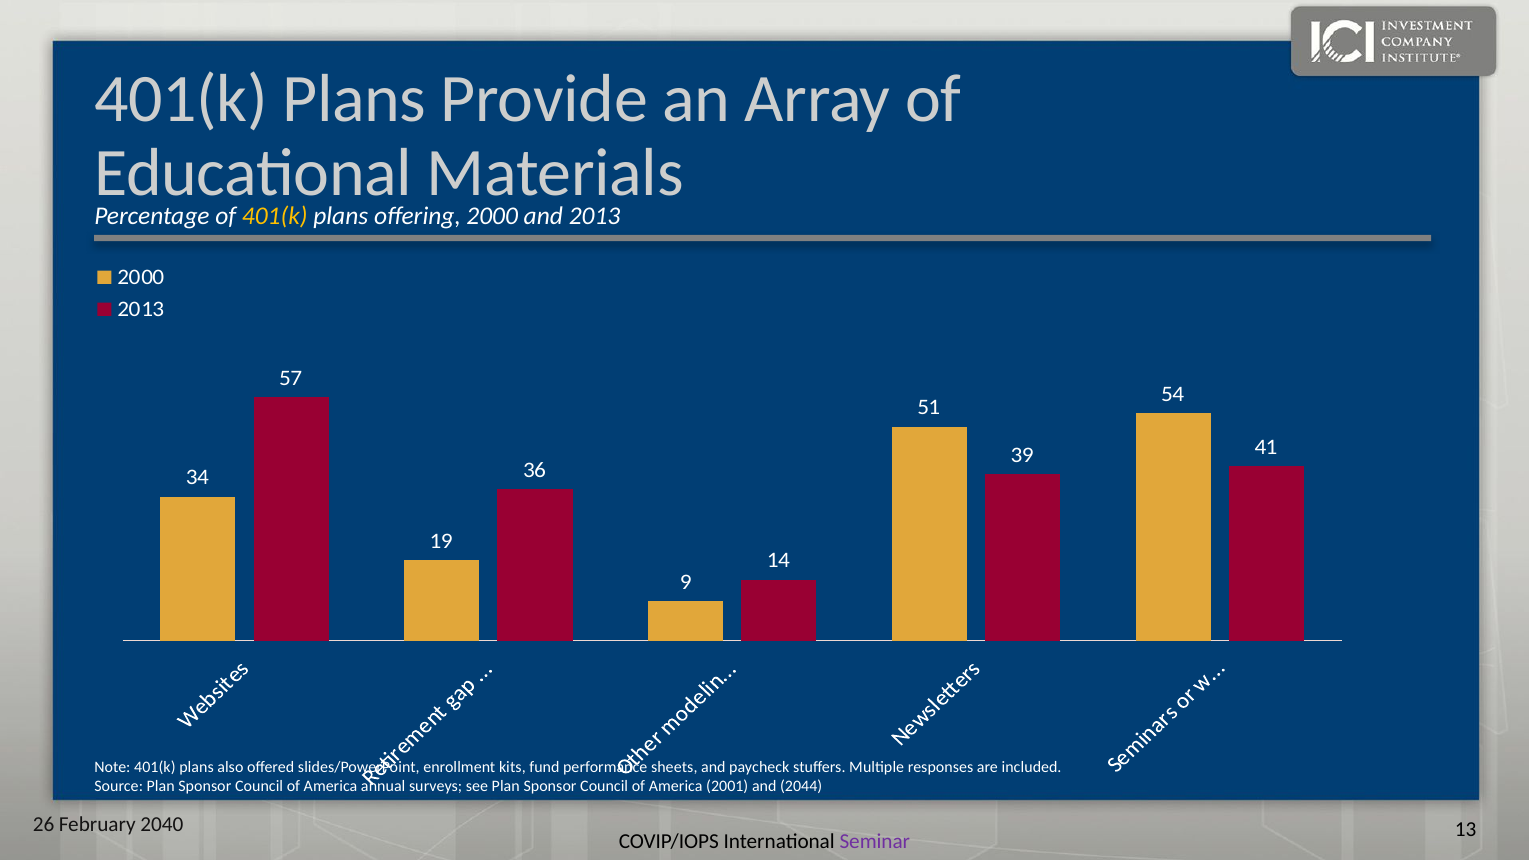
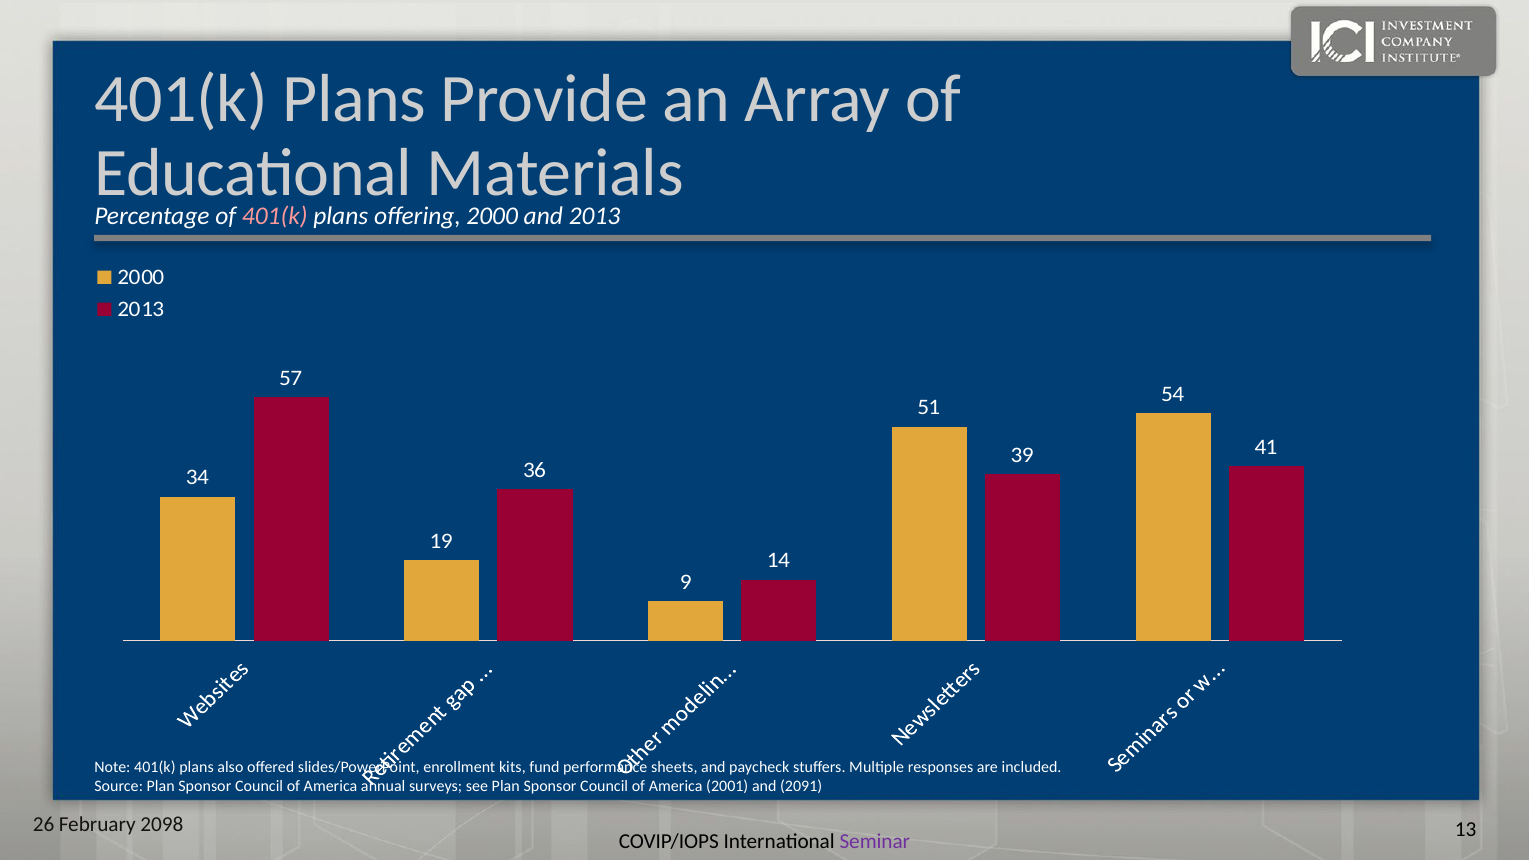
401(k at (275, 216) colour: yellow -> pink
2044: 2044 -> 2091
2040: 2040 -> 2098
